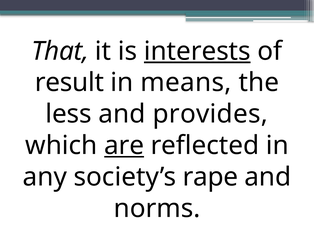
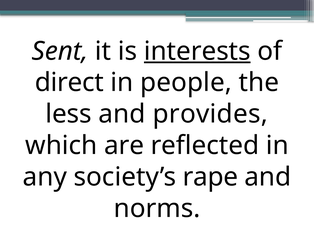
That: That -> Sent
result: result -> direct
means: means -> people
are underline: present -> none
